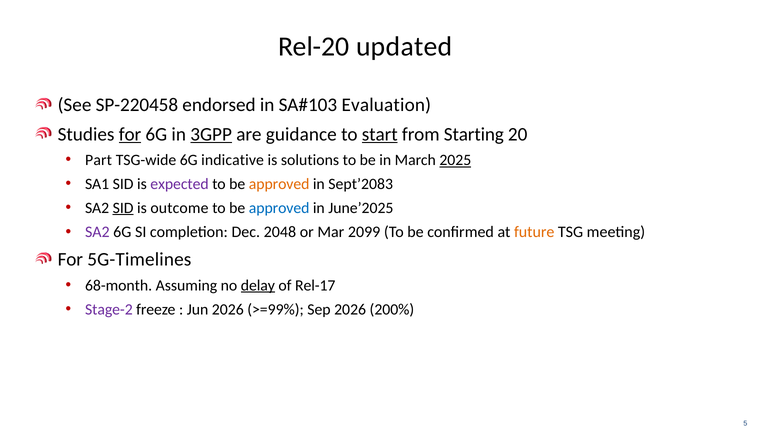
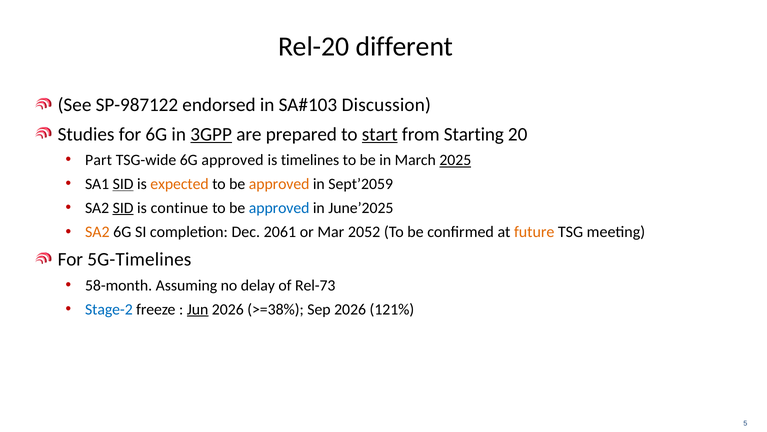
updated: updated -> different
SP-220458: SP-220458 -> SP-987122
Evaluation: Evaluation -> Discussion
for at (130, 134) underline: present -> none
guidance: guidance -> prepared
6G indicative: indicative -> approved
solutions: solutions -> timelines
SID at (123, 184) underline: none -> present
expected colour: purple -> orange
Sept’2083: Sept’2083 -> Sept’2059
outcome: outcome -> continue
SA2 at (97, 232) colour: purple -> orange
2048: 2048 -> 2061
2099: 2099 -> 2052
68-month: 68-month -> 58-month
delay underline: present -> none
Rel-17: Rel-17 -> Rel-73
Stage-2 colour: purple -> blue
Jun underline: none -> present
>=99%: >=99% -> >=38%
200%: 200% -> 121%
